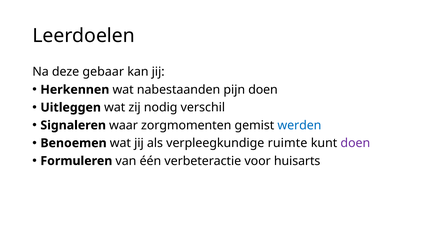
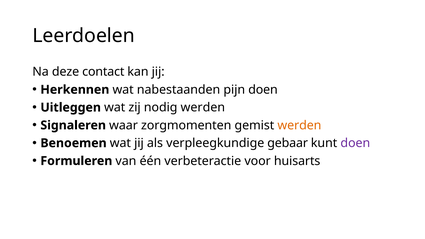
gebaar: gebaar -> contact
nodig verschil: verschil -> werden
werden at (299, 125) colour: blue -> orange
ruimte: ruimte -> gebaar
